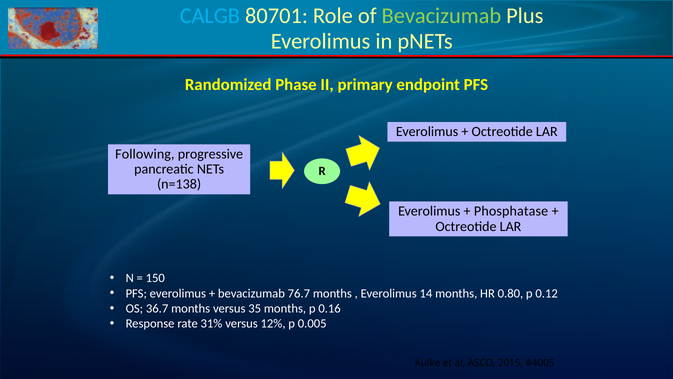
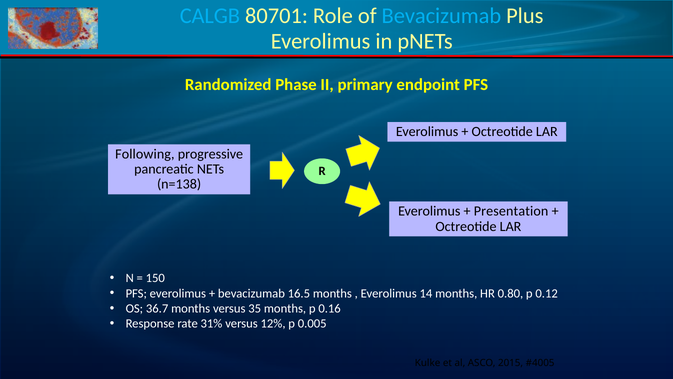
Bevacizumab at (441, 16) colour: light green -> light blue
Phosphatase: Phosphatase -> Presentation
76.7: 76.7 -> 16.5
